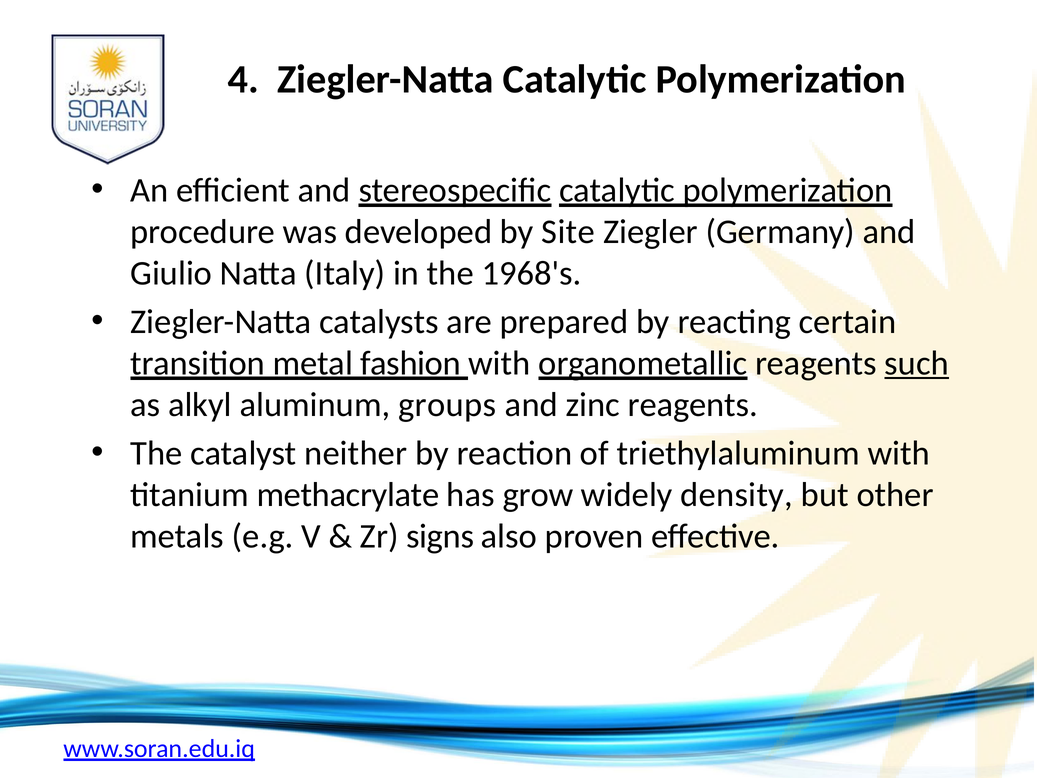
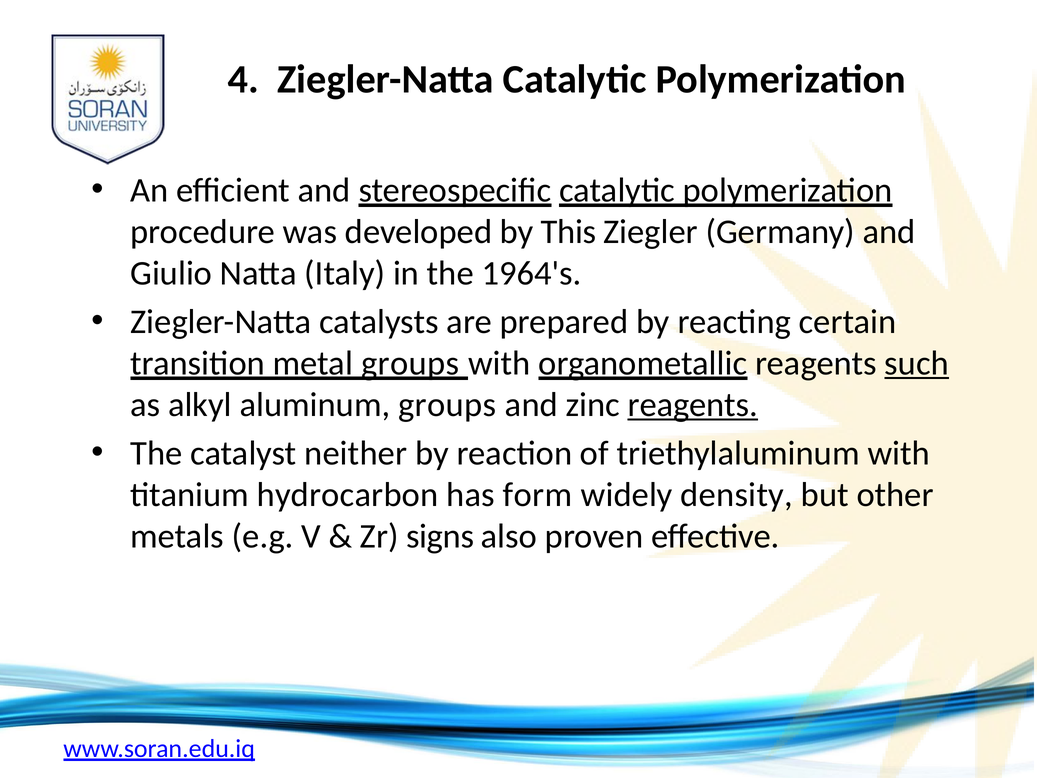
Site: Site -> This
1968's: 1968's -> 1964's
metal fashion: fashion -> groups
reagents at (693, 405) underline: none -> present
methacrylate: methacrylate -> hydrocarbon
grow: grow -> form
